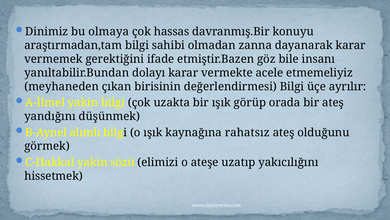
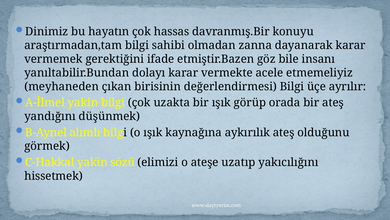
olmaya: olmaya -> hayatın
rahatsız: rahatsız -> aykırılık
